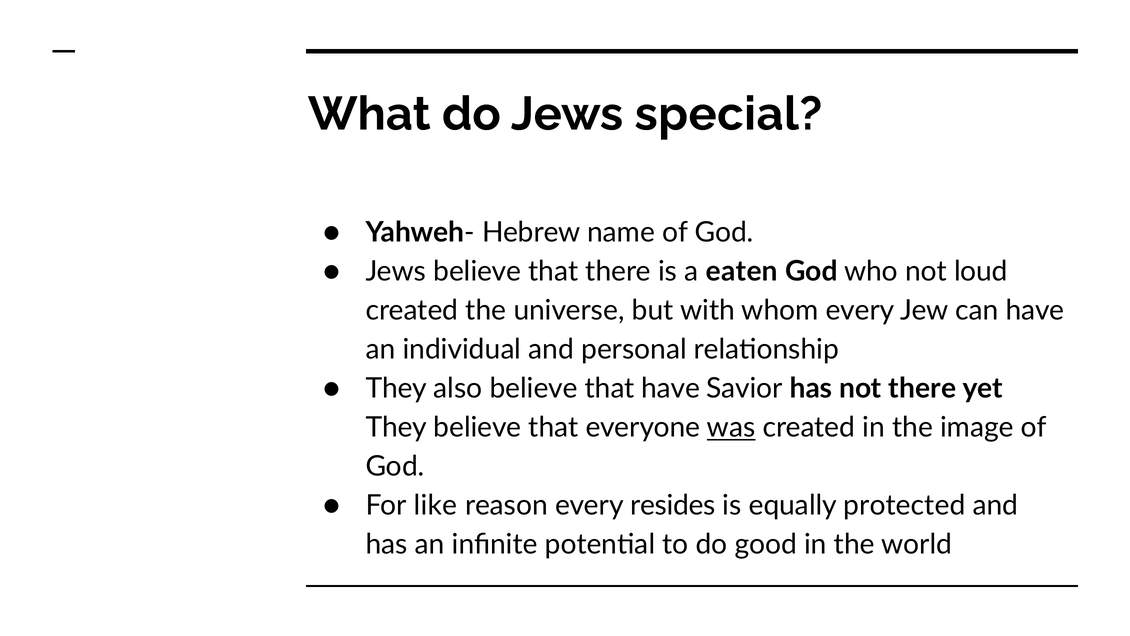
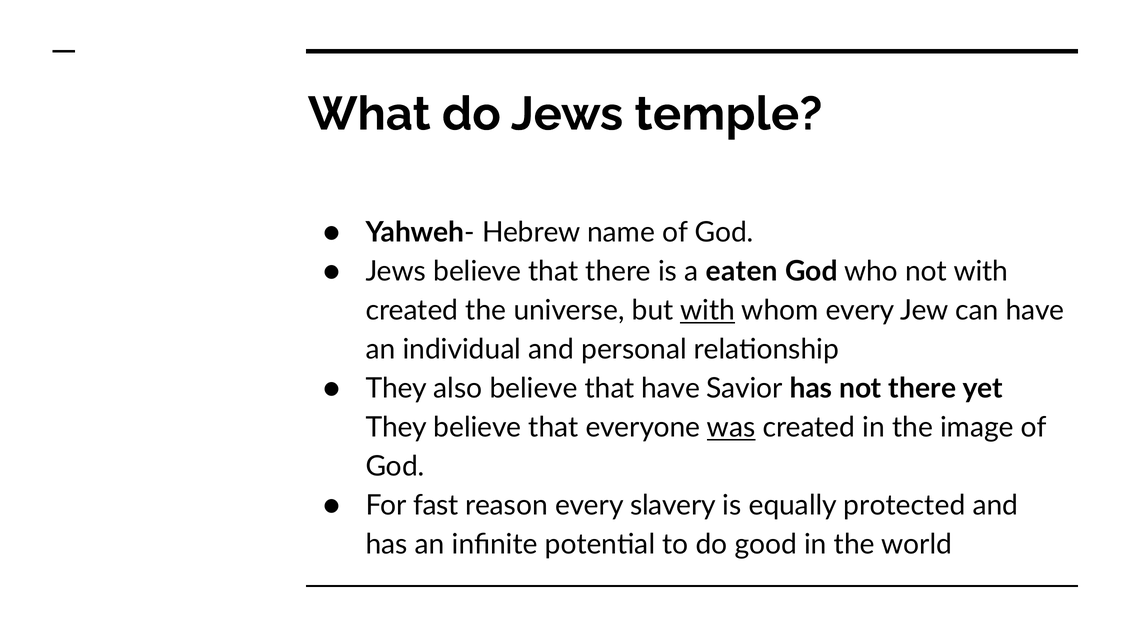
special: special -> temple
not loud: loud -> with
with at (707, 310) underline: none -> present
like: like -> fast
resides: resides -> slavery
